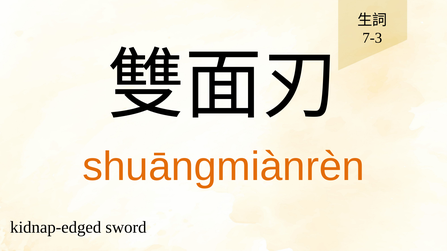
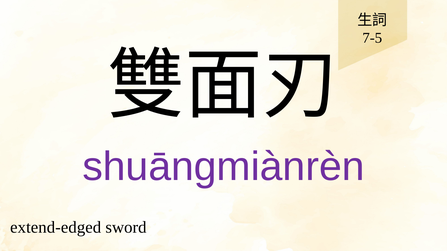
7-3: 7-3 -> 7-5
shuāngmiànrèn colour: orange -> purple
kidnap-edged: kidnap-edged -> extend-edged
